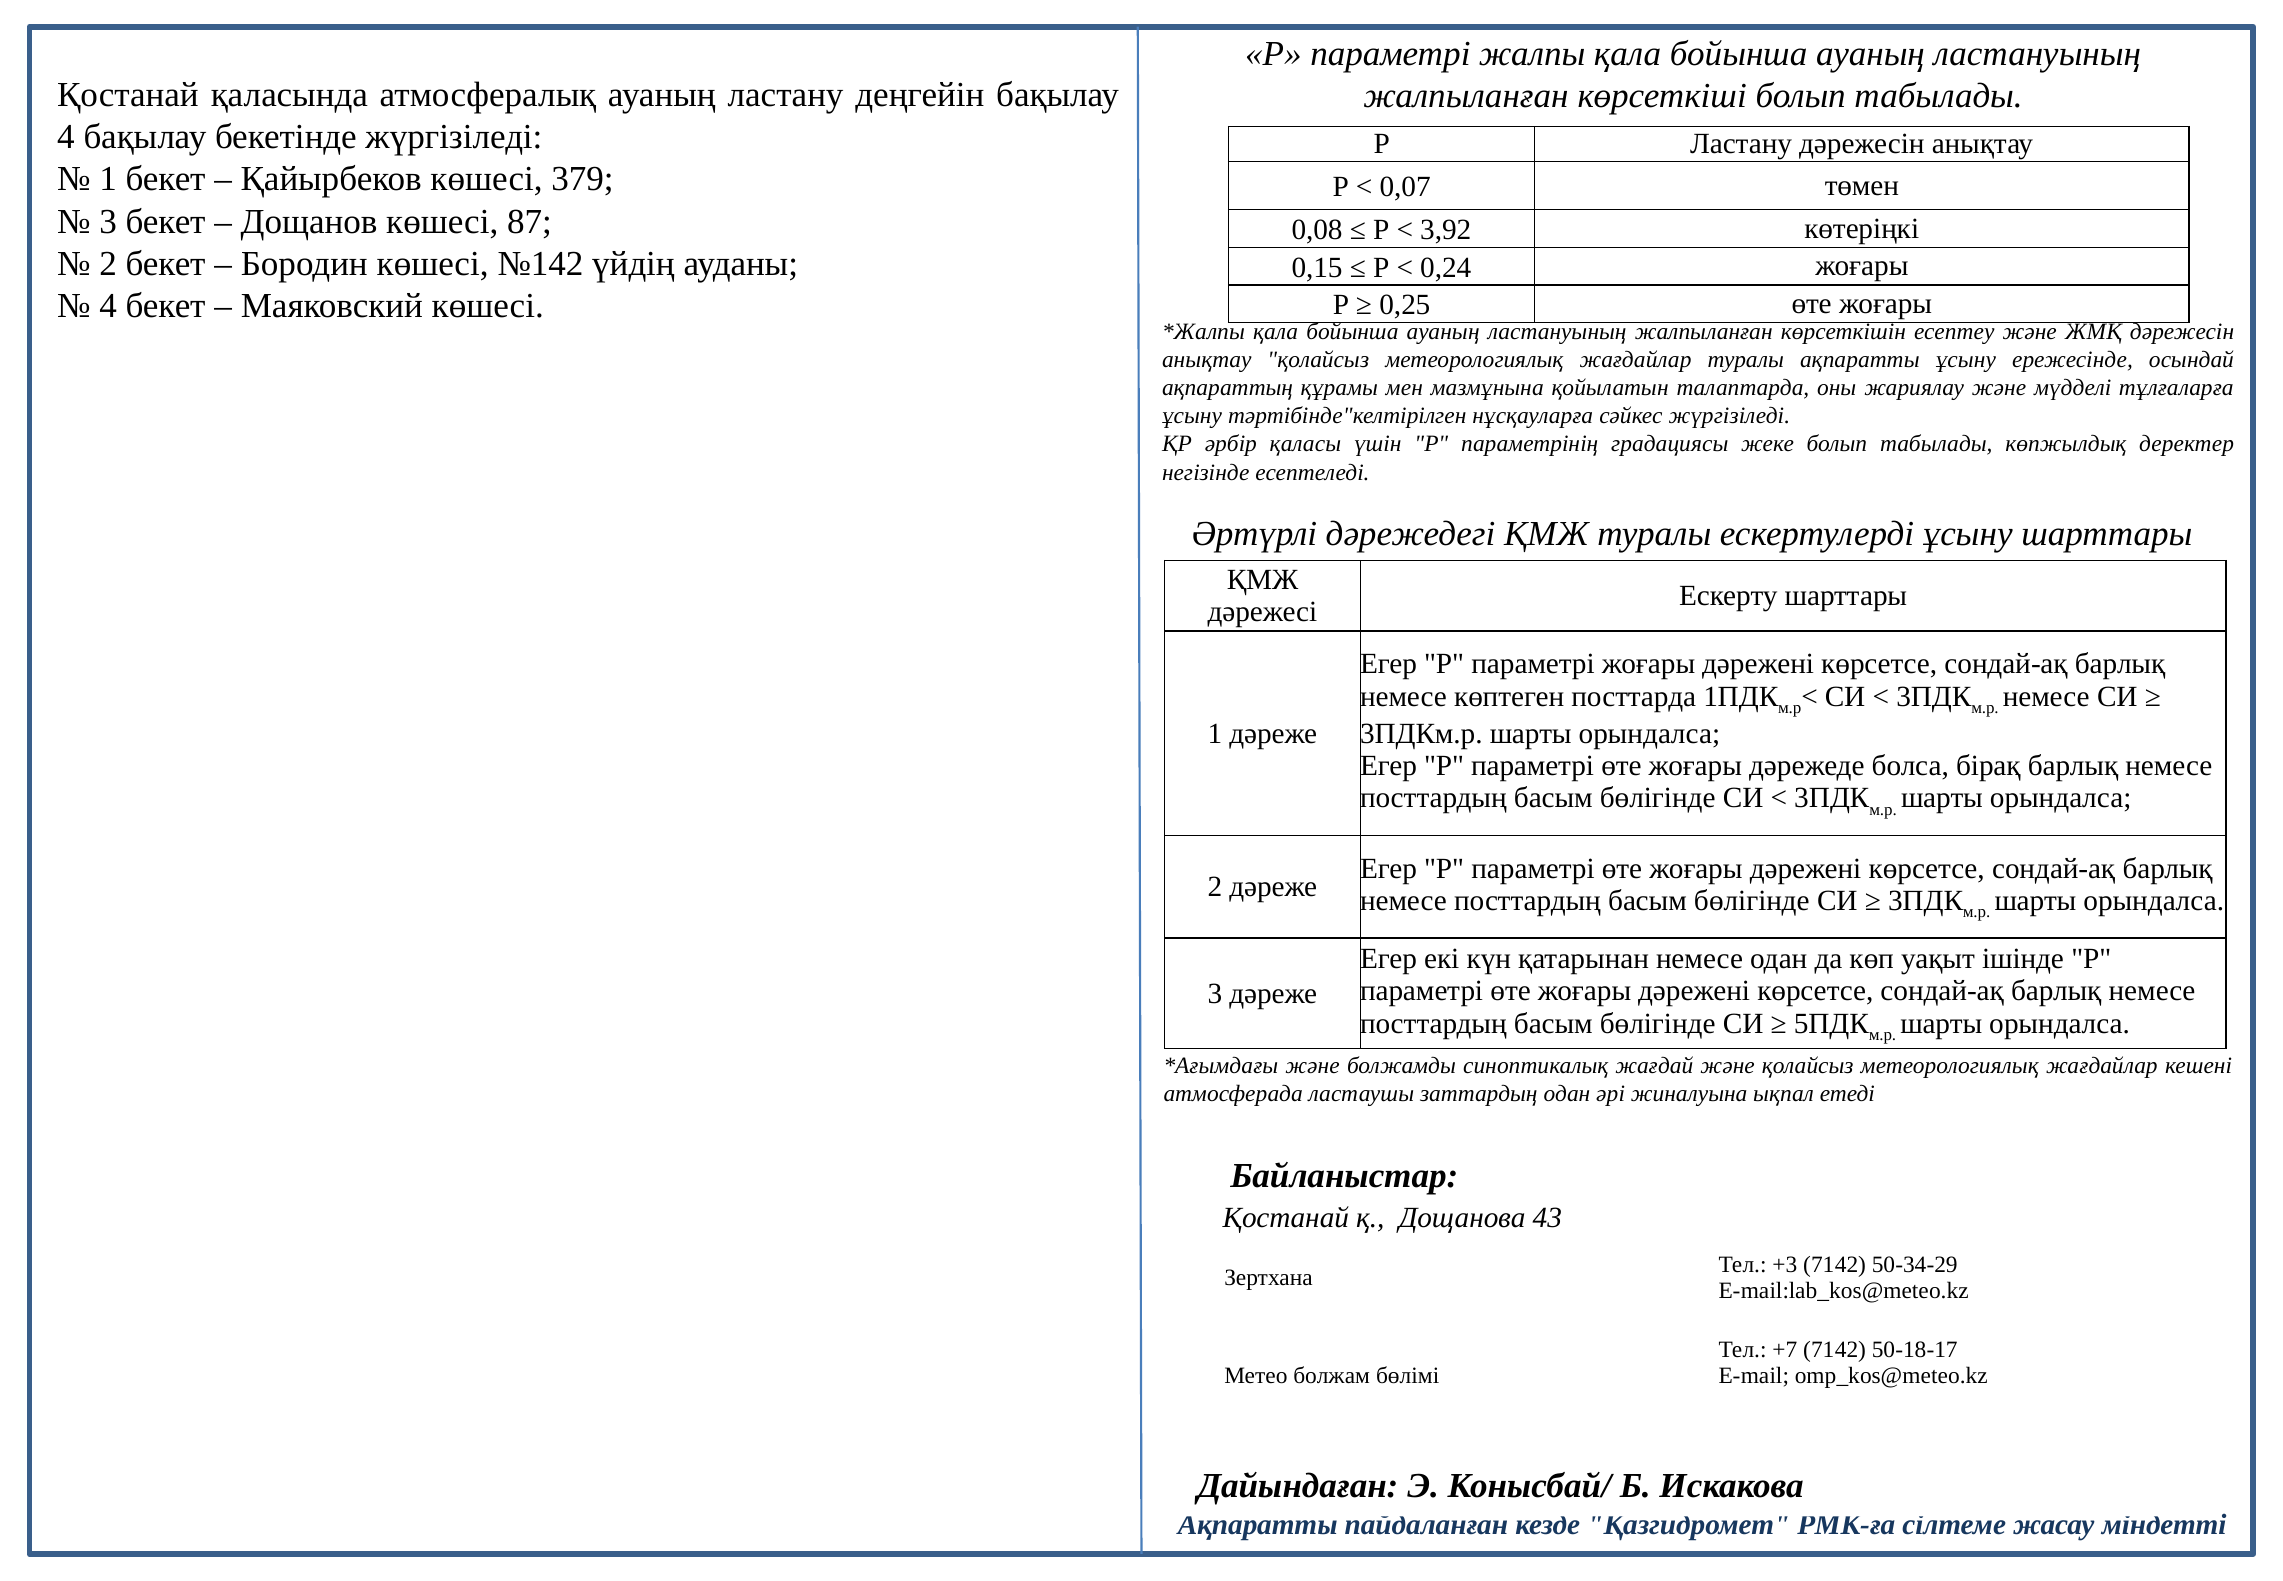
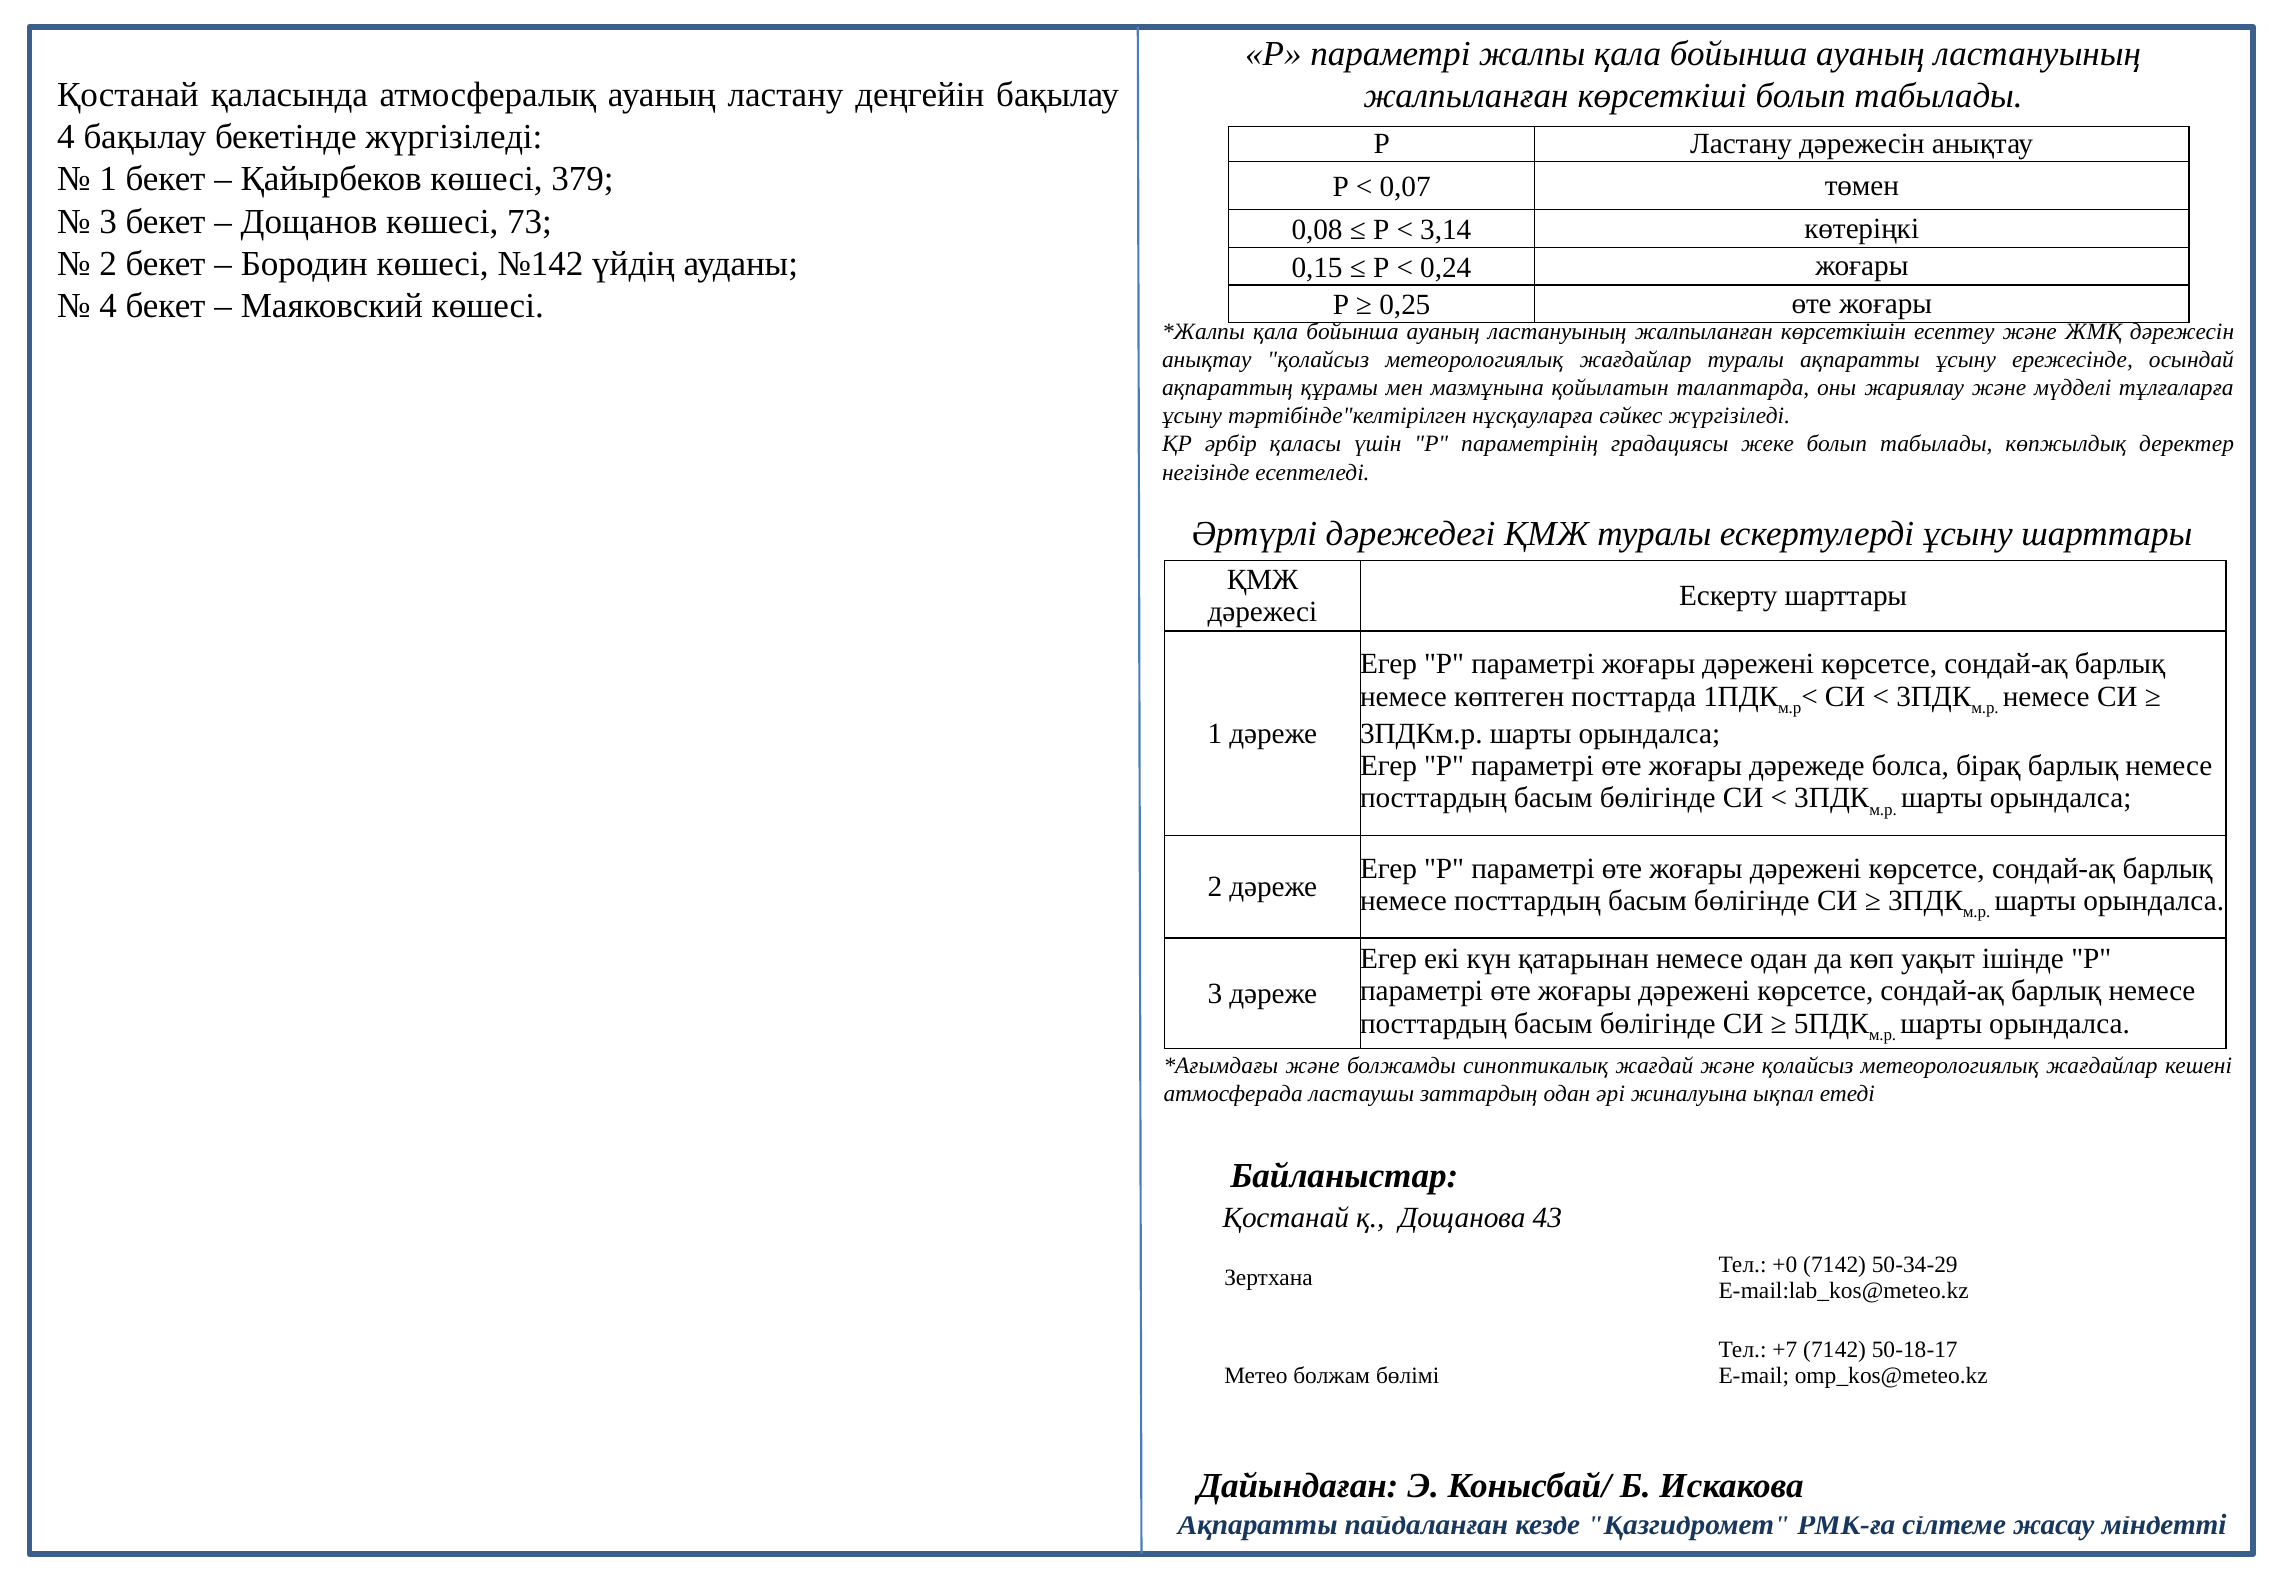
87: 87 -> 73
3,92: 3,92 -> 3,14
+3: +3 -> +0
